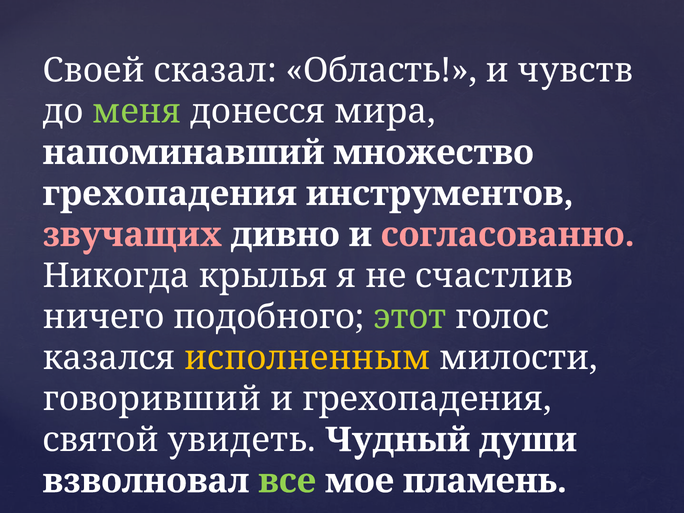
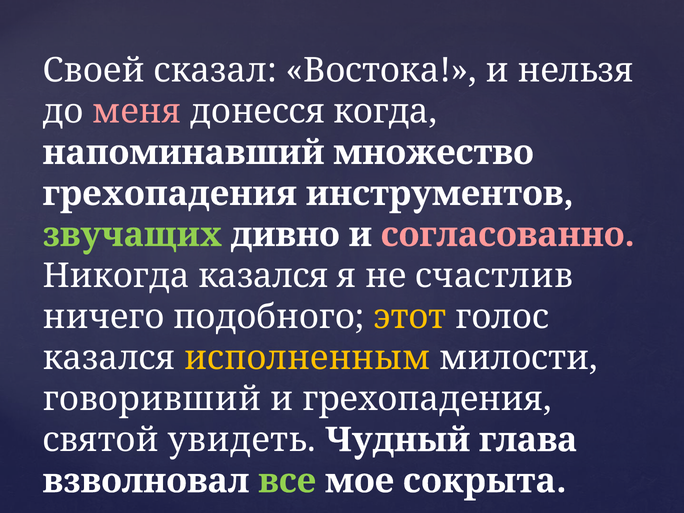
Область: Область -> Востока
чувств: чувств -> нельзя
меня colour: light green -> pink
мира: мира -> когда
звучащих colour: pink -> light green
Никогда крылья: крылья -> казался
этот colour: light green -> yellow
души: души -> глава
пламень: пламень -> сокрыта
